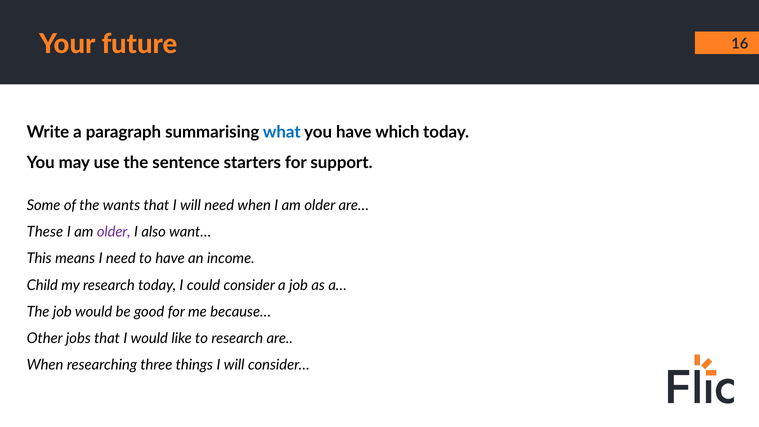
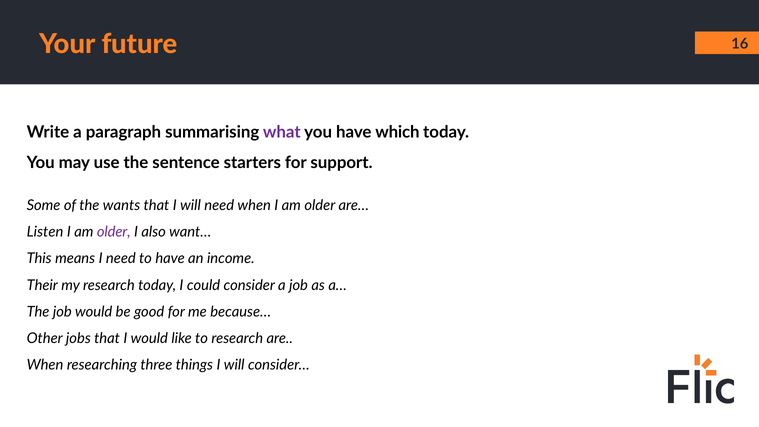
what colour: blue -> purple
These: These -> Listen
Child: Child -> Their
